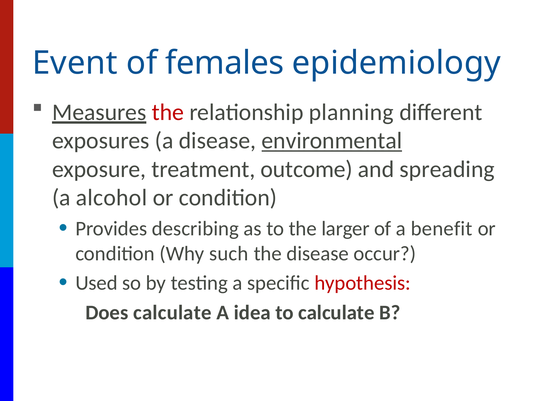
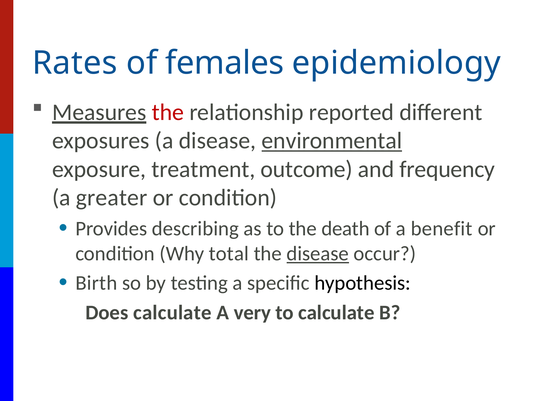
Event: Event -> Rates
planning: planning -> reported
spreading: spreading -> frequency
alcohol: alcohol -> greater
larger: larger -> death
such: such -> total
disease at (318, 253) underline: none -> present
Used: Used -> Birth
hypothesis colour: red -> black
idea: idea -> very
